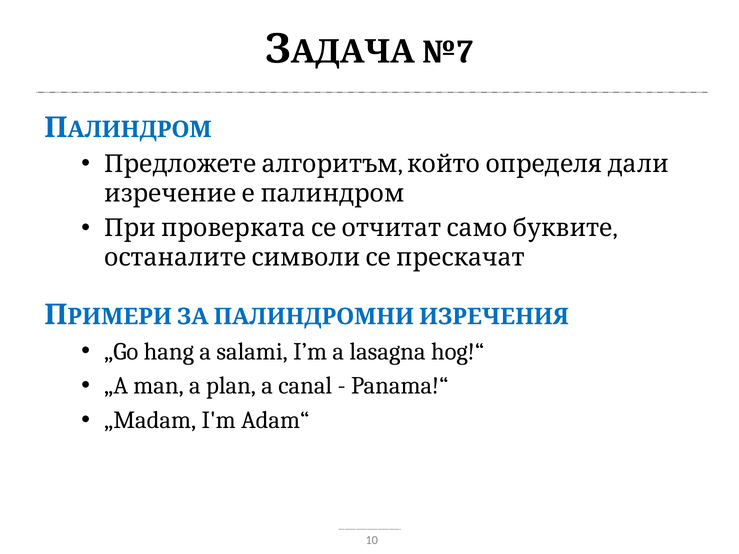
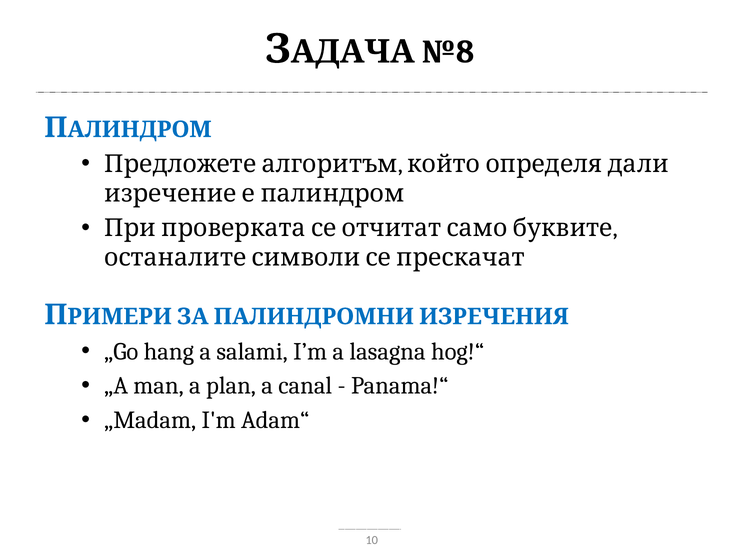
№7: №7 -> №8
